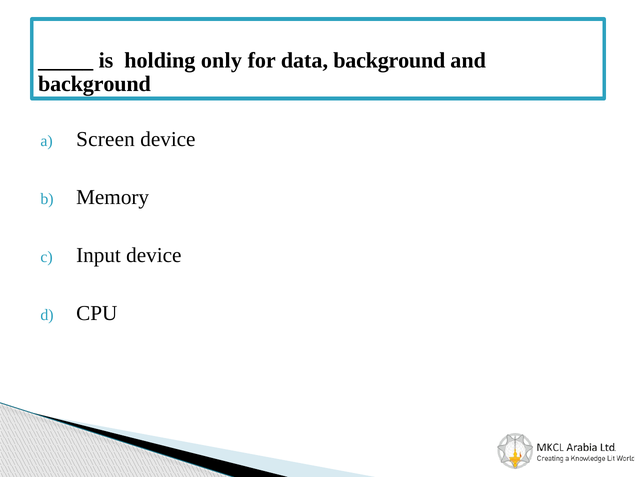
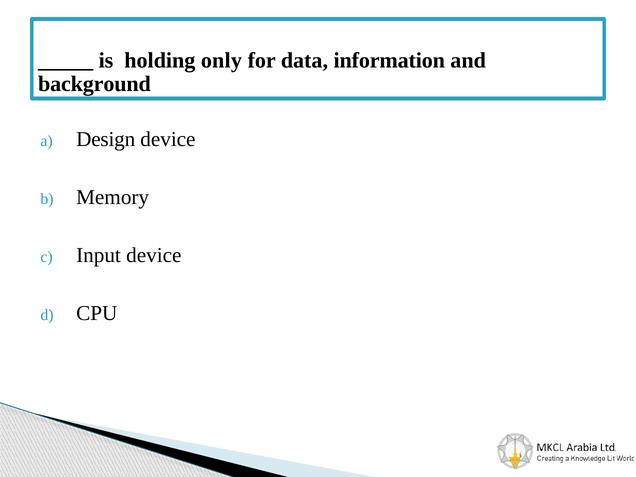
data background: background -> information
Screen: Screen -> Design
